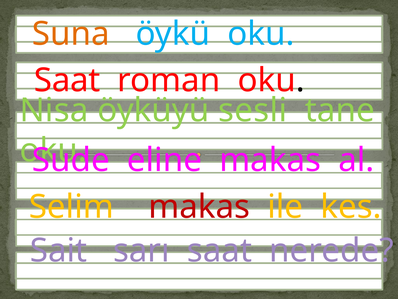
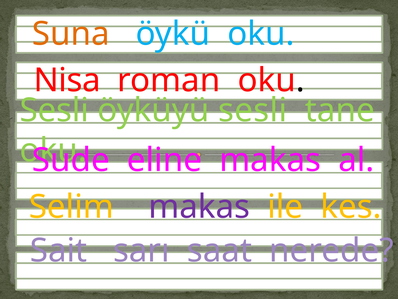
Saat at (67, 80): Saat -> Nisa
Nisa at (54, 110): Nisa -> Sesli
makas at (199, 207) colour: red -> purple
